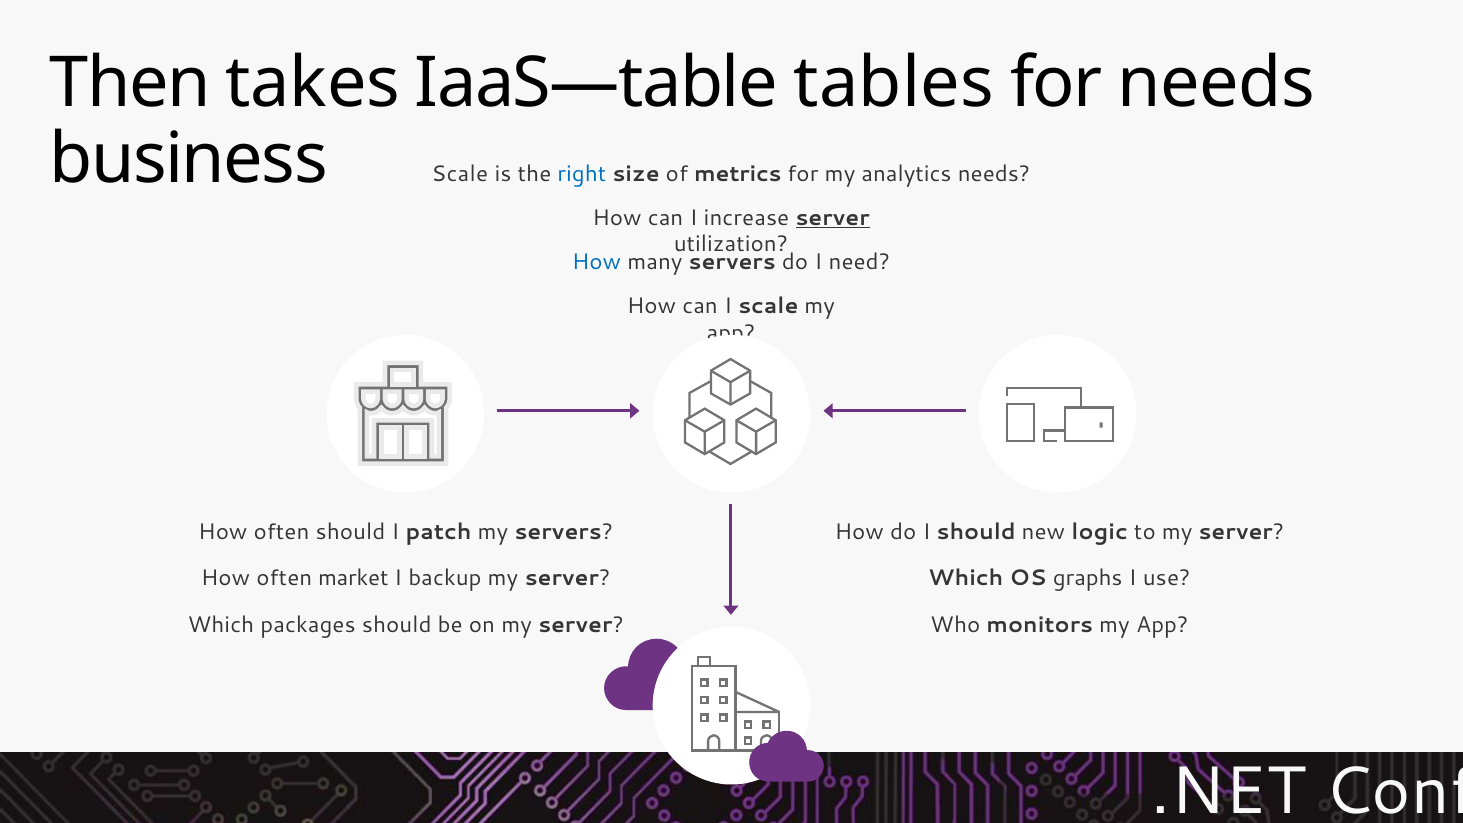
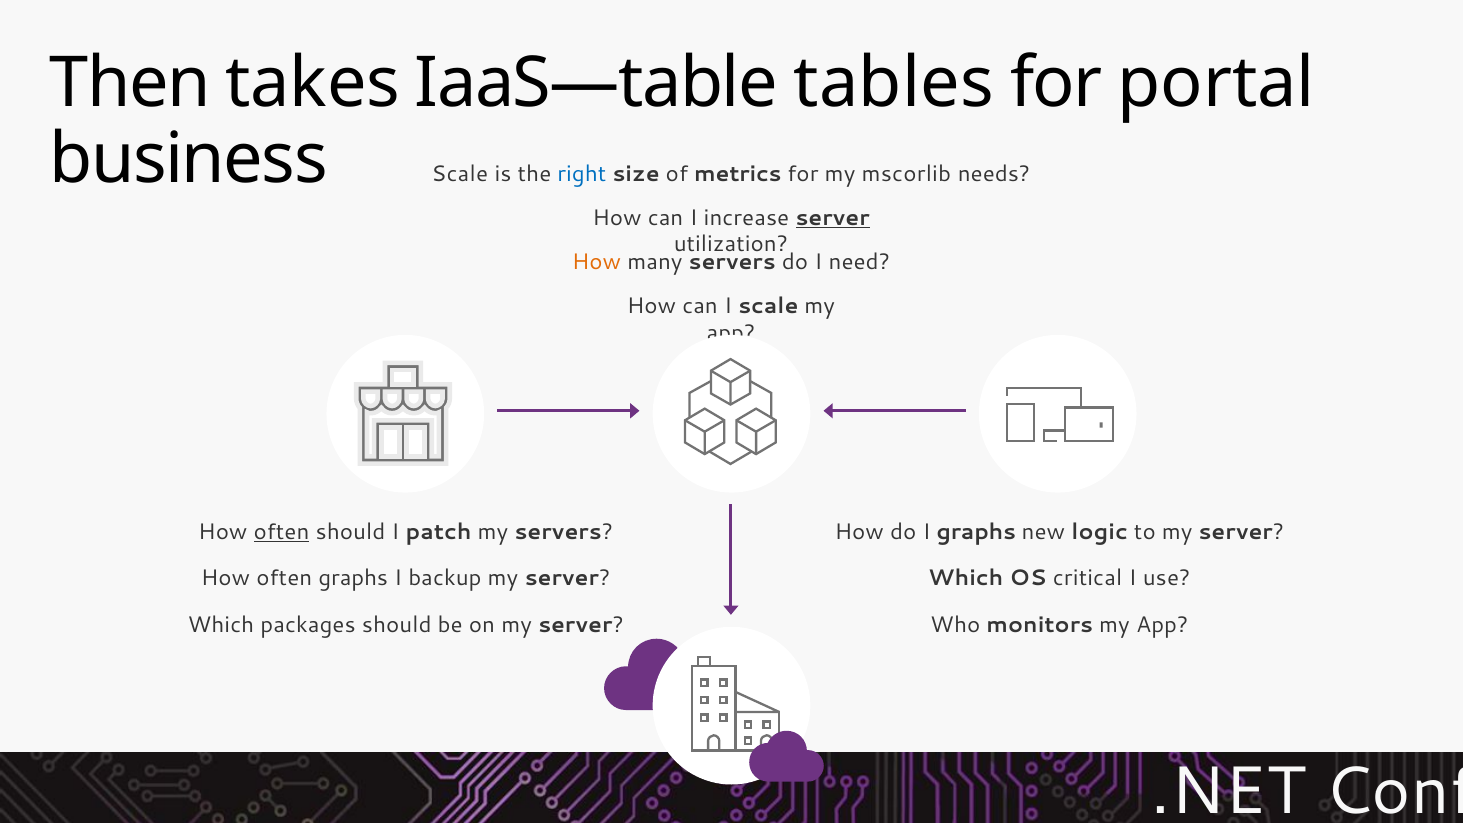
for needs: needs -> portal
analytics: analytics -> mscorlib
How at (596, 262) colour: blue -> orange
often at (282, 532) underline: none -> present
I should: should -> graphs
often market: market -> graphs
graphs: graphs -> critical
